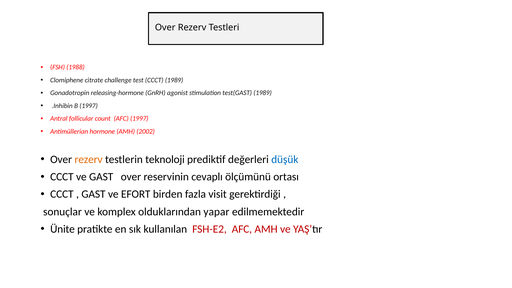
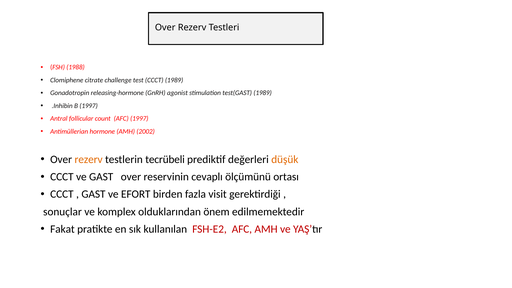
teknoloji: teknoloji -> tecrübeli
düşük colour: blue -> orange
yapar: yapar -> önem
Ünite: Ünite -> Fakat
